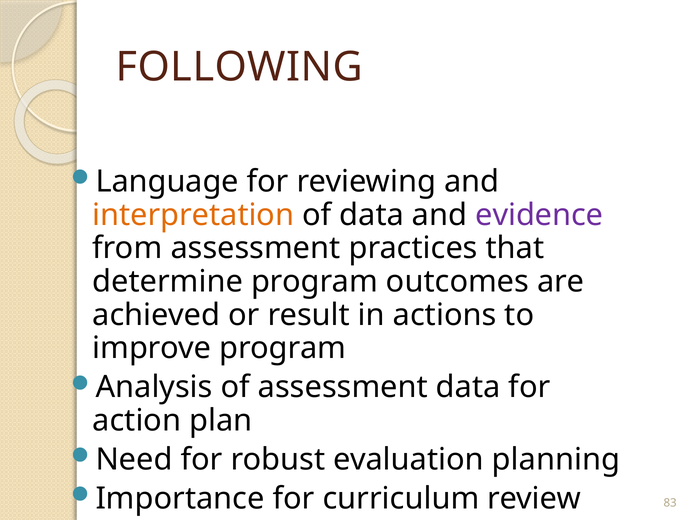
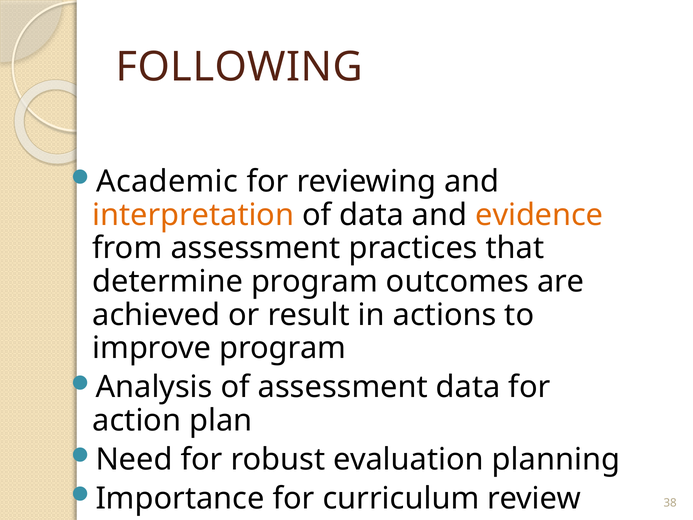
Language: Language -> Academic
evidence colour: purple -> orange
83: 83 -> 38
